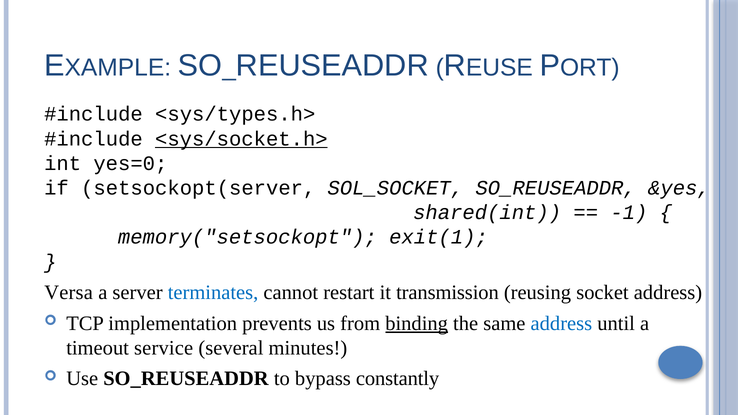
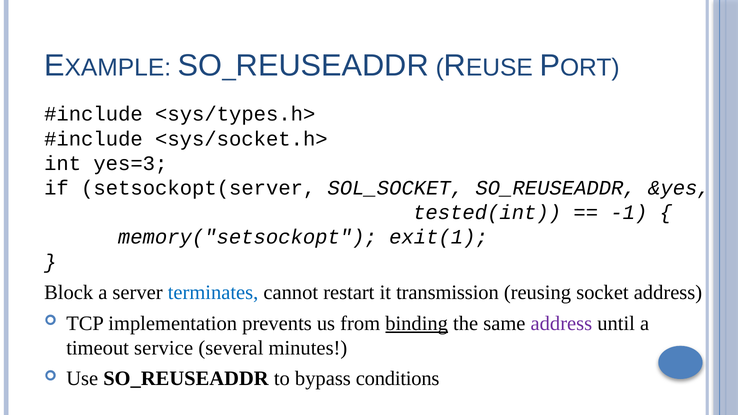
<sys/socket.h> underline: present -> none
yes=0: yes=0 -> yes=3
shared(int: shared(int -> tested(int
Versa: Versa -> Block
address at (561, 323) colour: blue -> purple
constantly: constantly -> conditions
